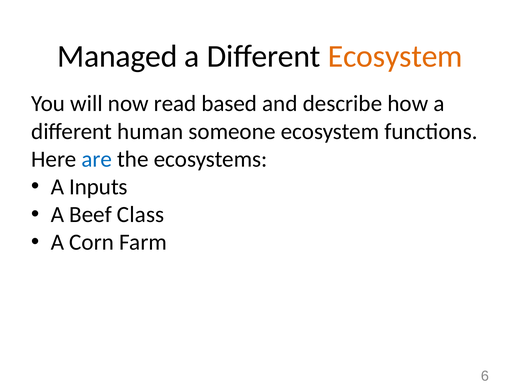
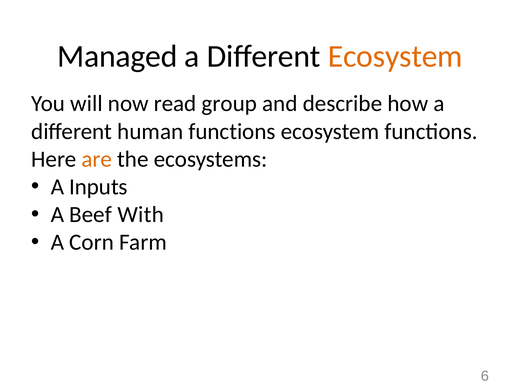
based: based -> group
human someone: someone -> functions
are colour: blue -> orange
Class: Class -> With
